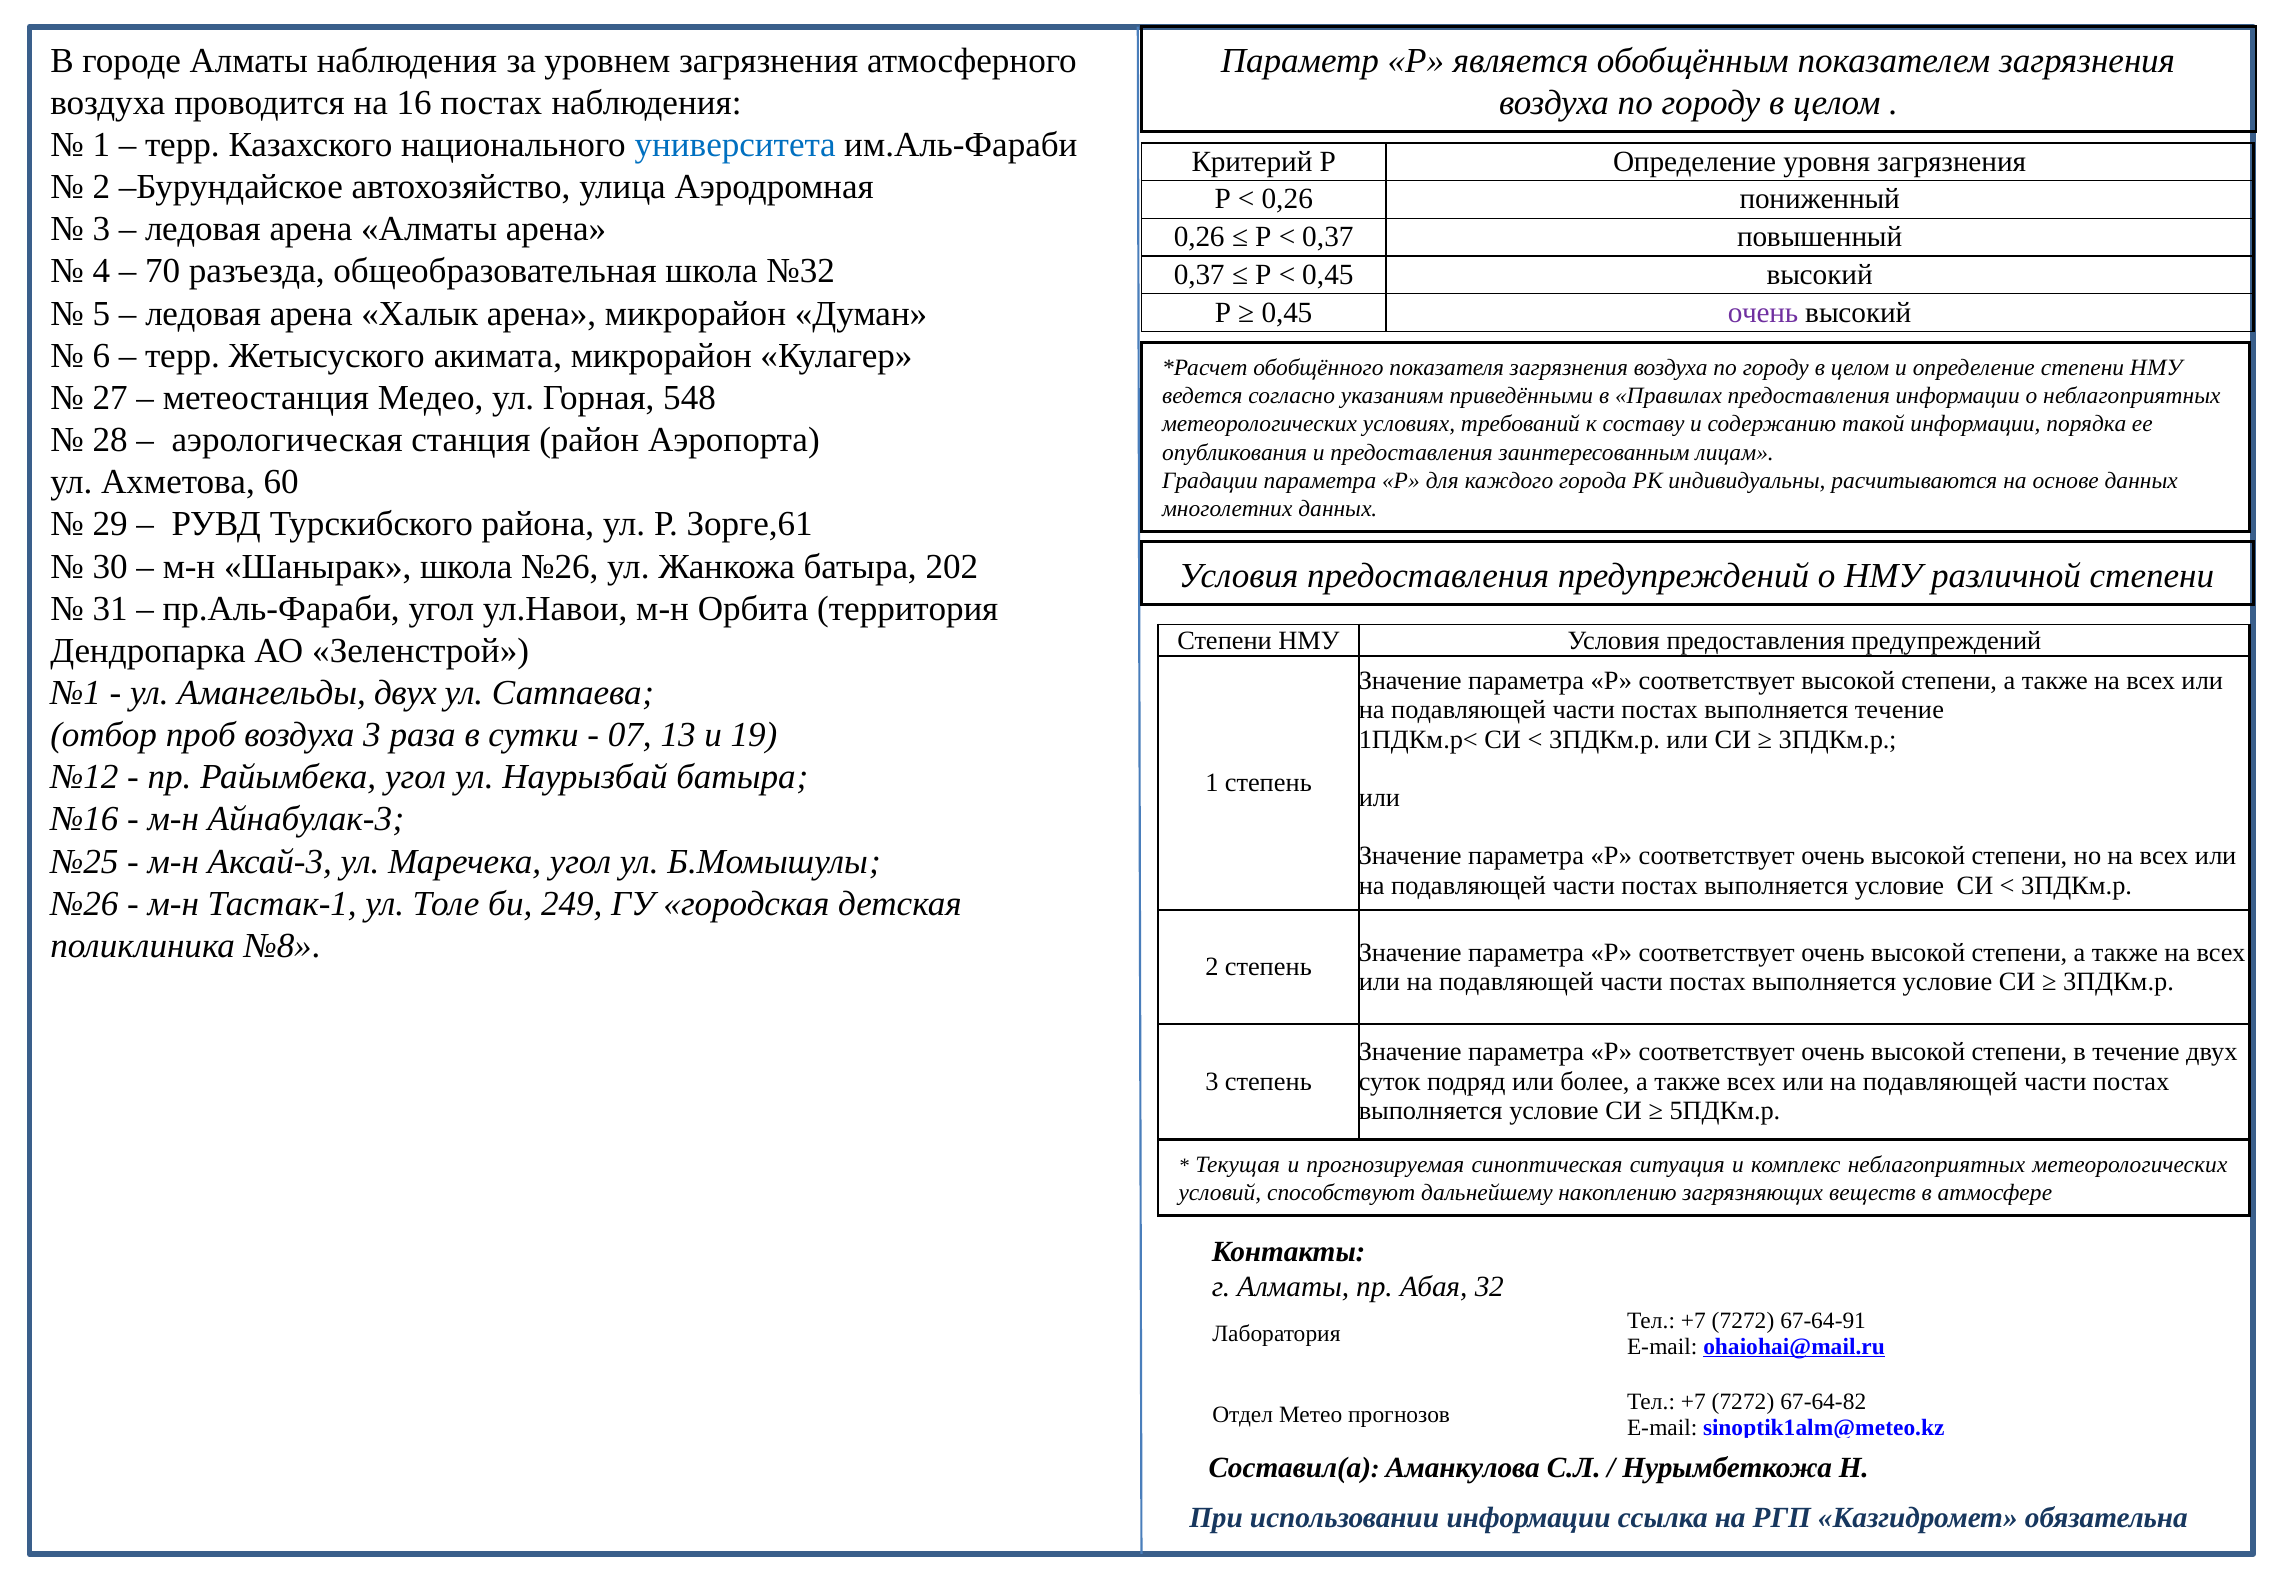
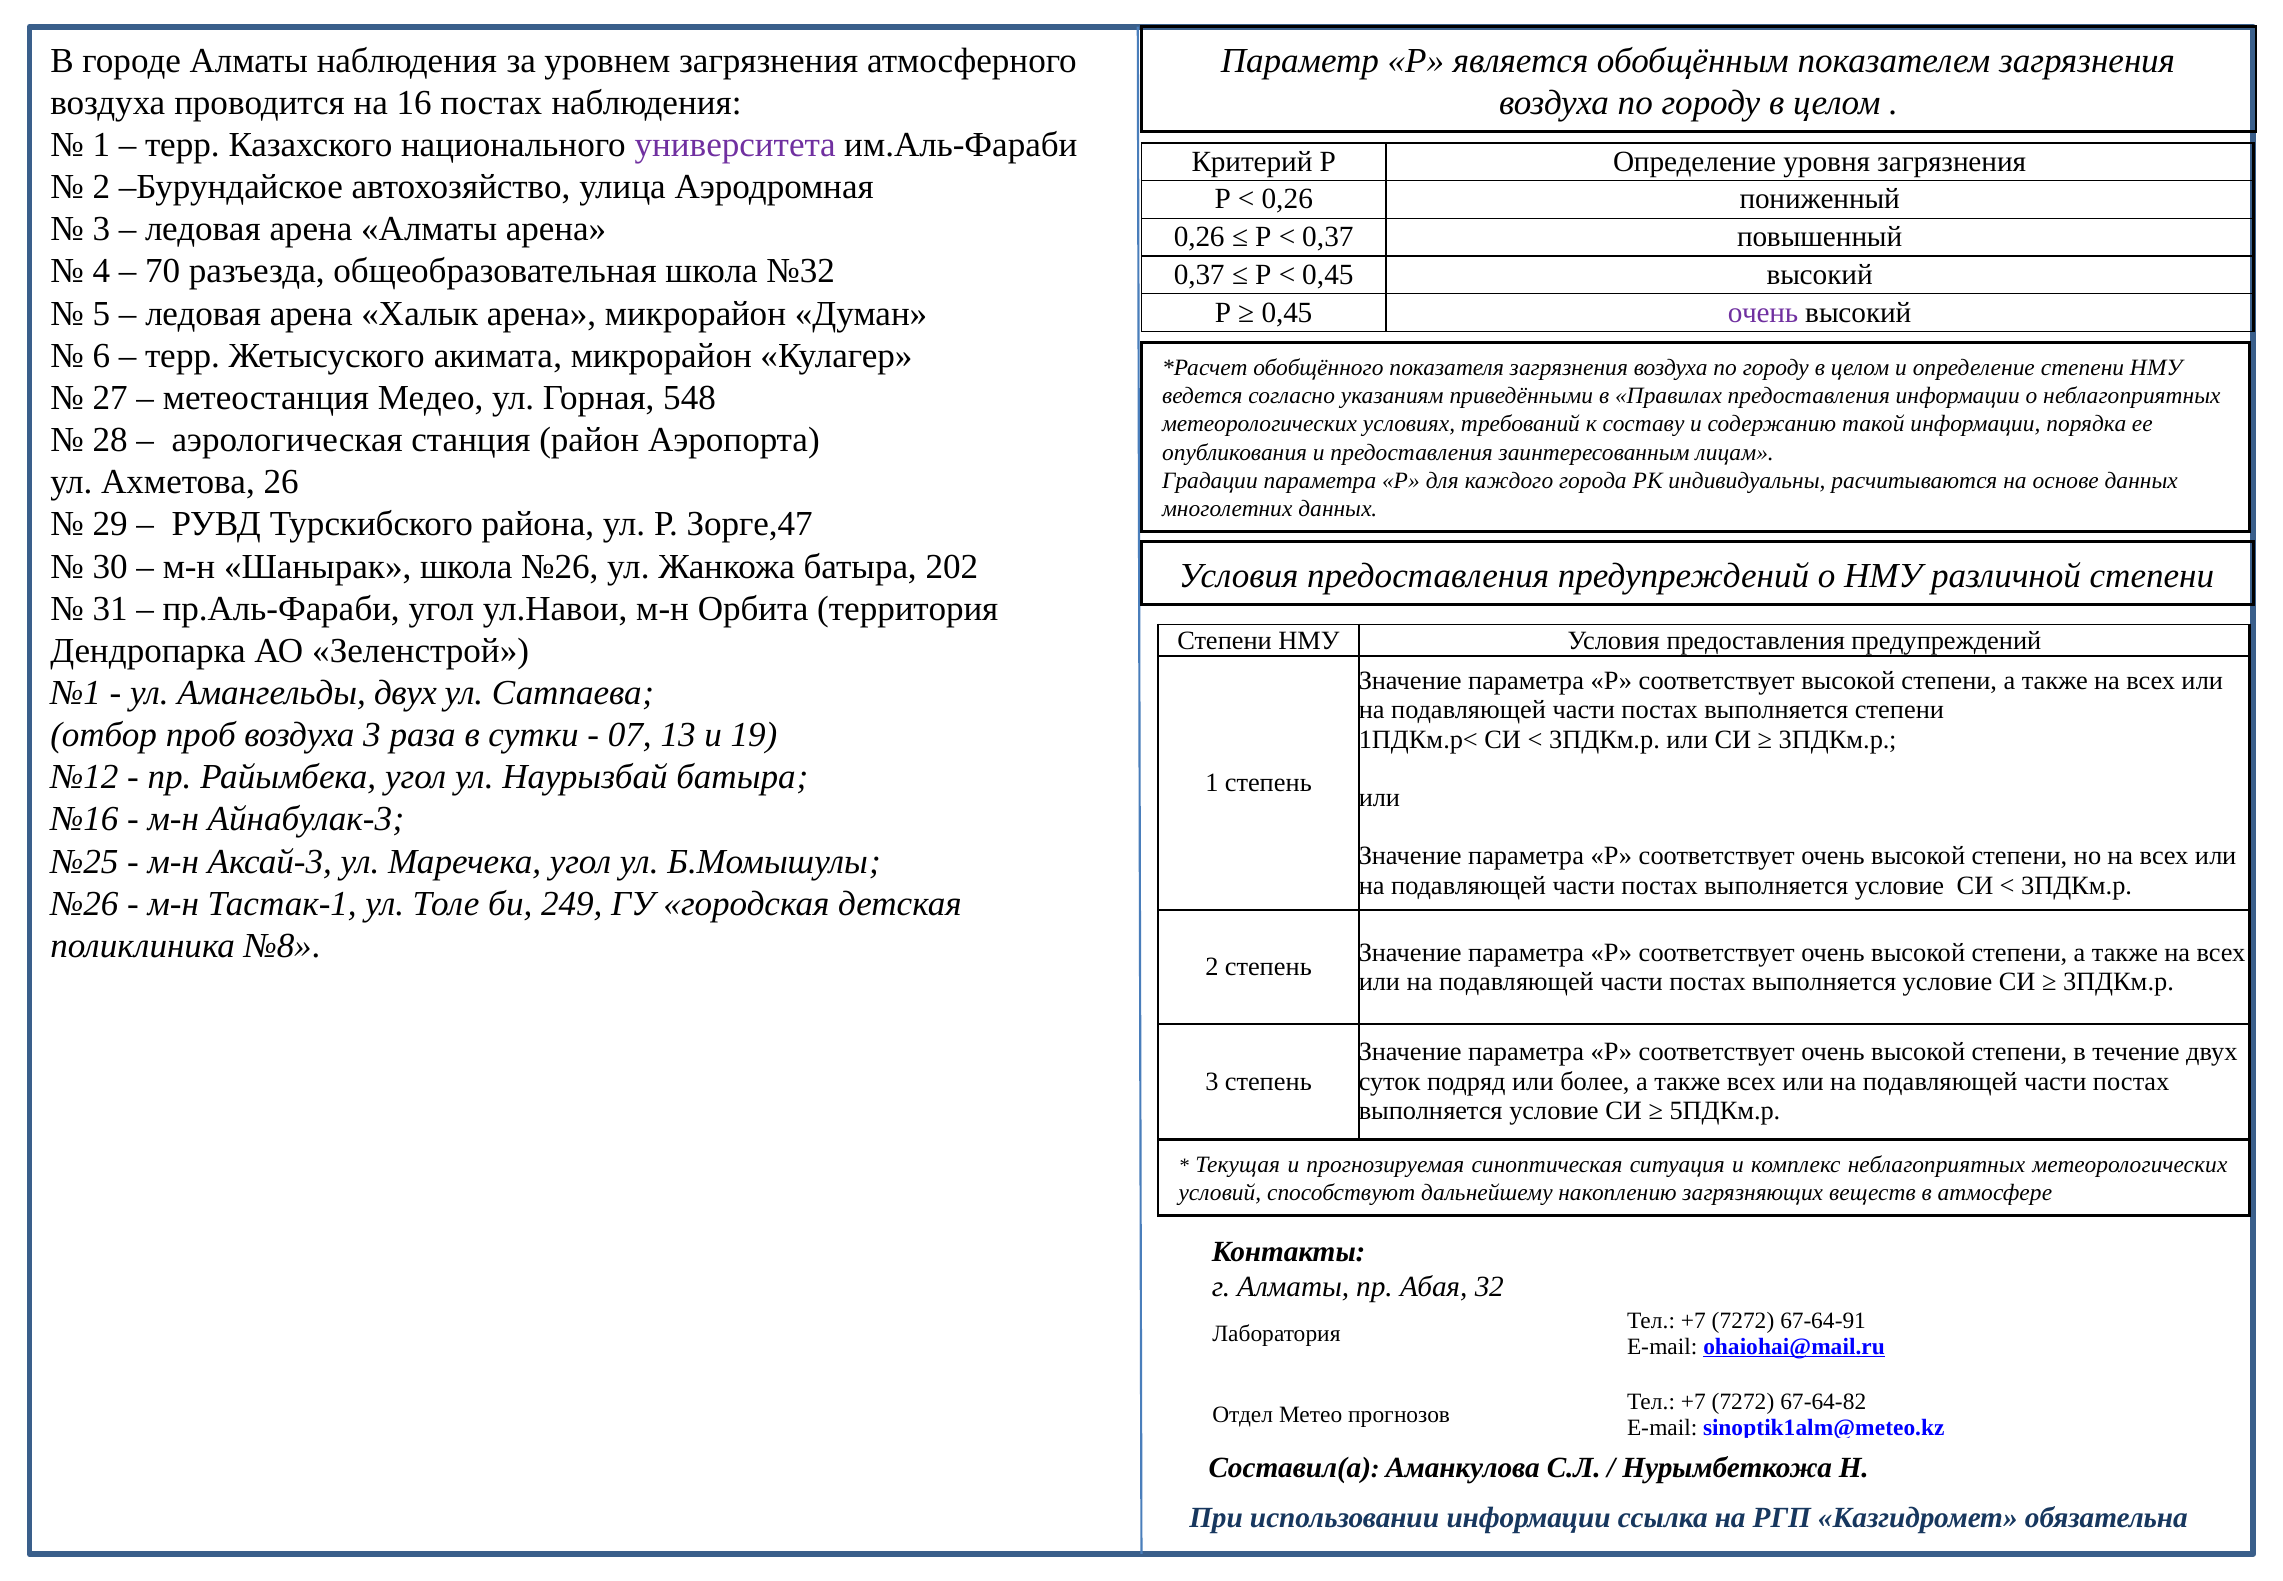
университета colour: blue -> purple
60: 60 -> 26
Зорге,61: Зорге,61 -> Зорге,47
выполняется течение: течение -> степени
